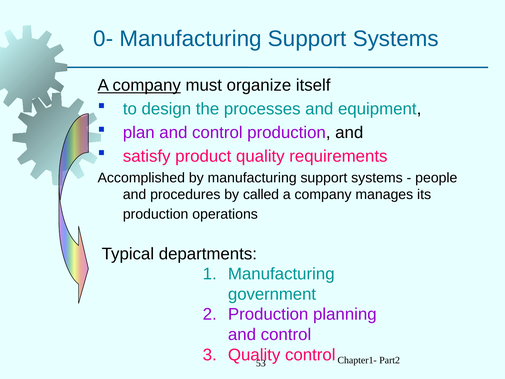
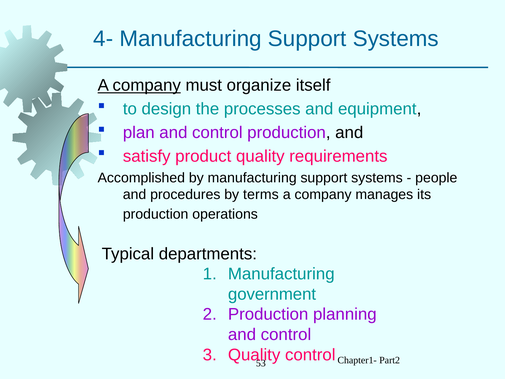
0-: 0- -> 4-
called: called -> terms
